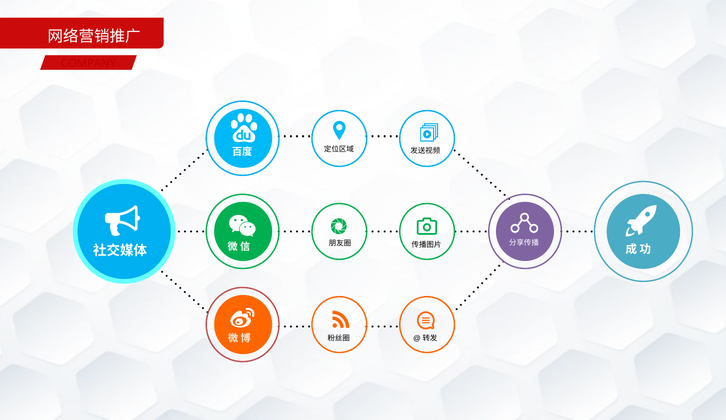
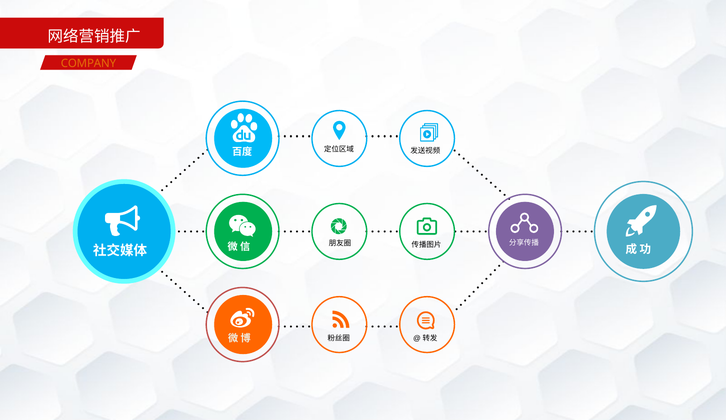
COMPANY colour: red -> orange
